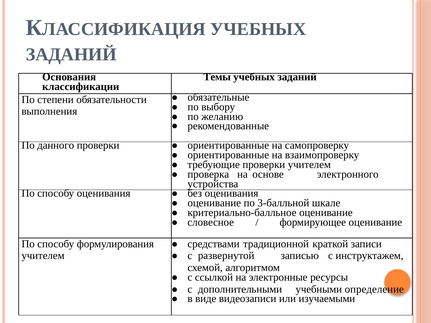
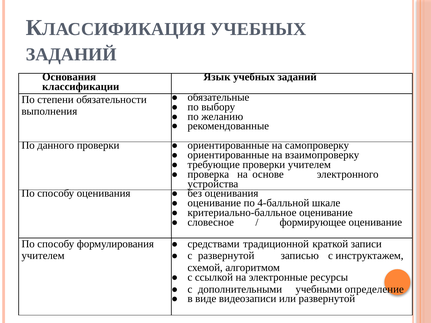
Темы: Темы -> Язык
3-балльной: 3-балльной -> 4-балльной
или изучаемыми: изучаемыми -> развернутой
